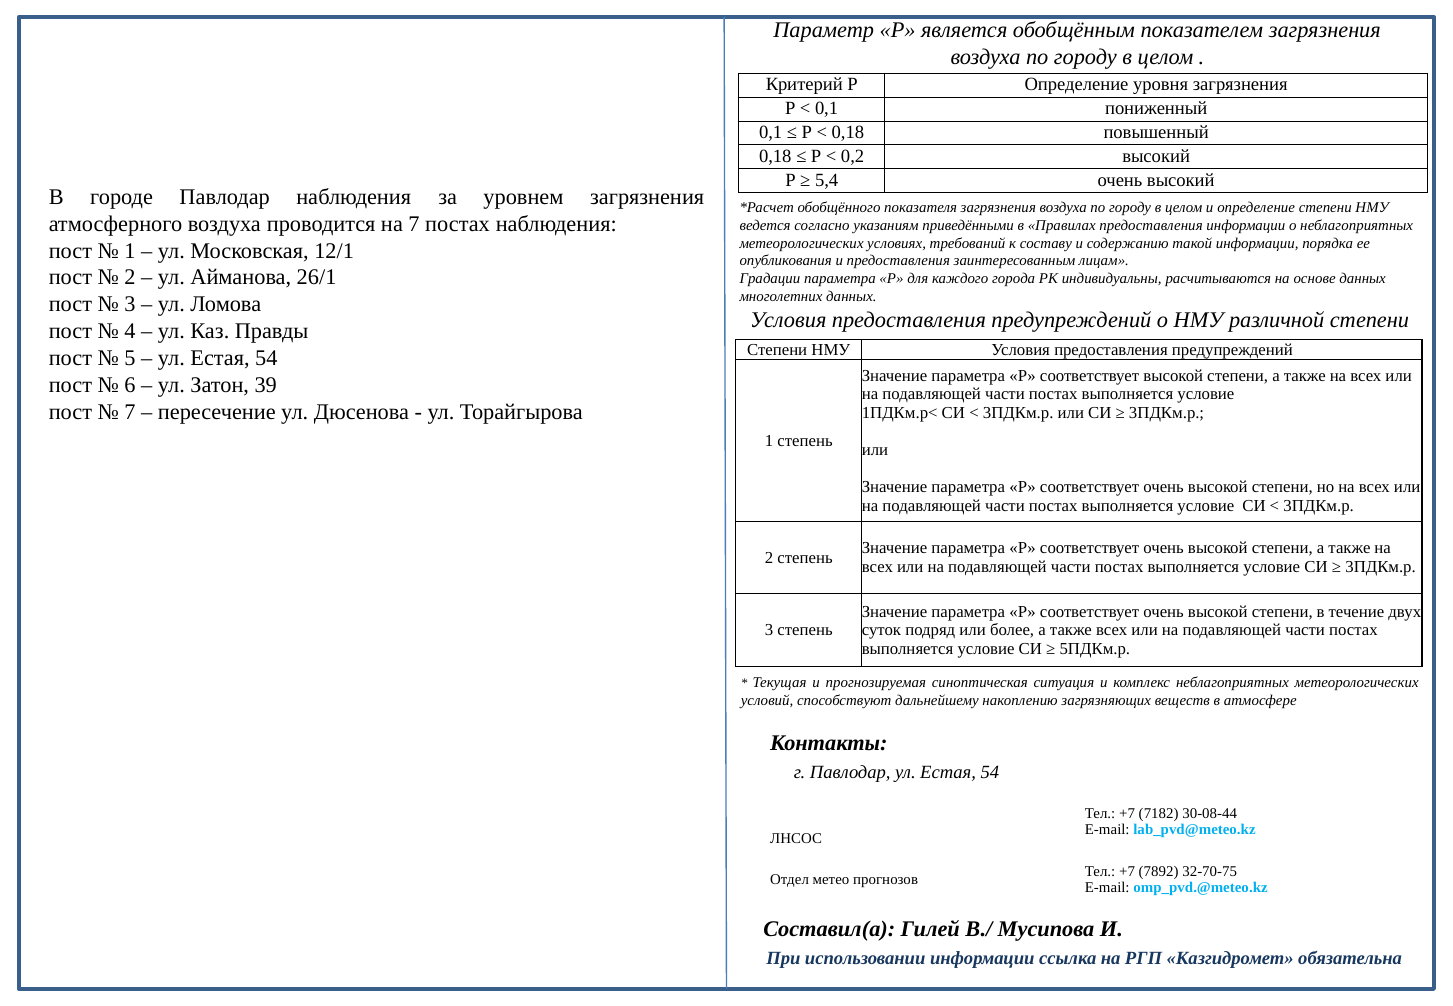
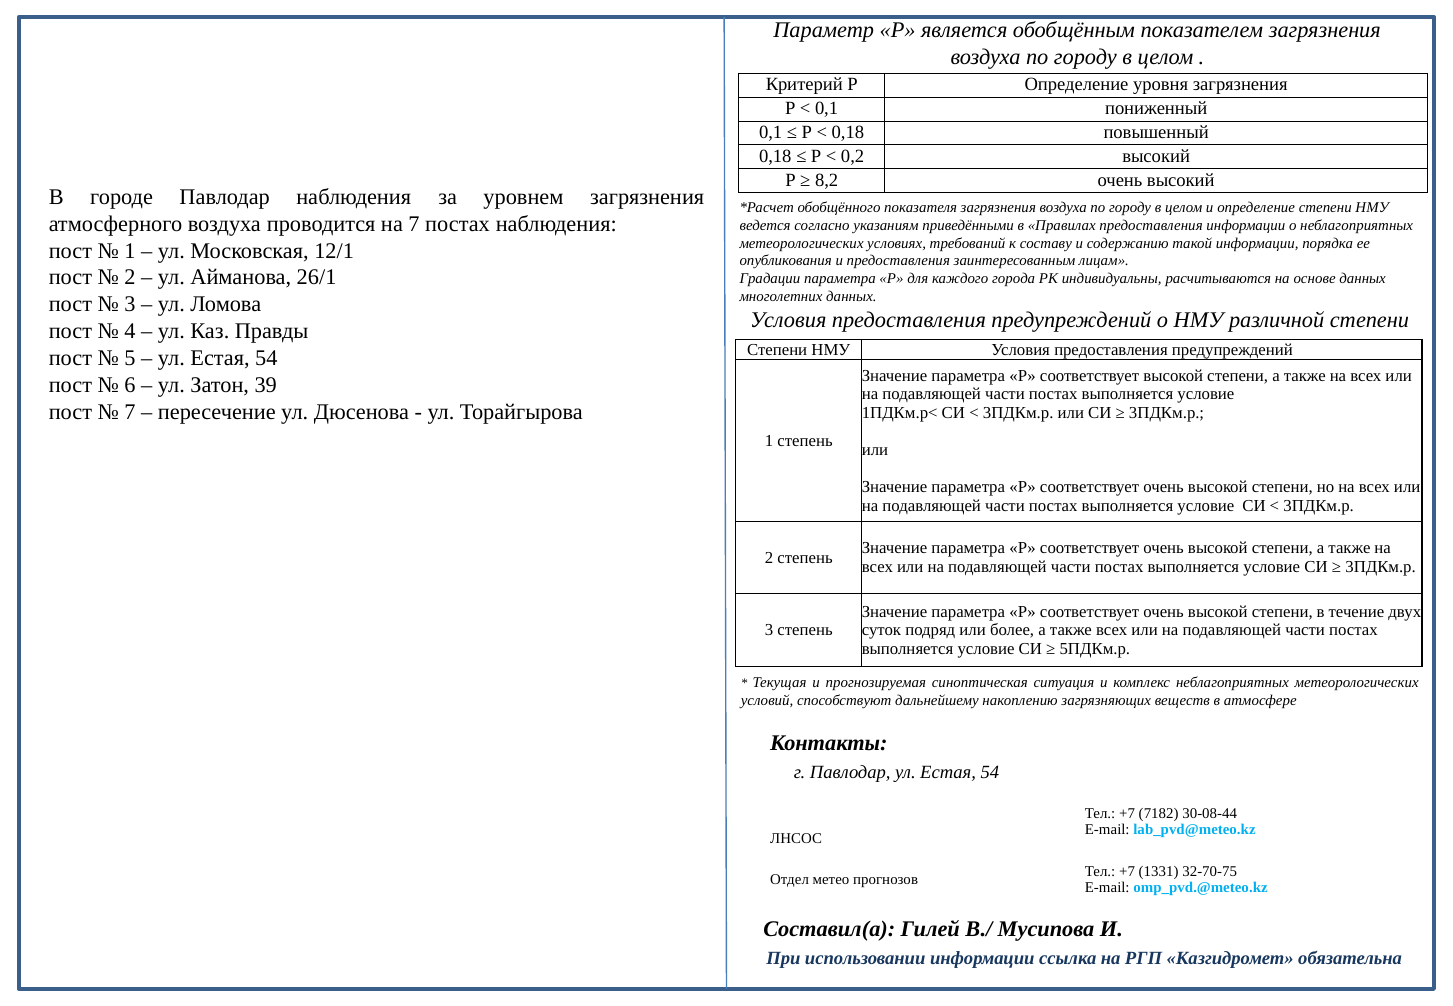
5,4: 5,4 -> 8,2
7892: 7892 -> 1331
